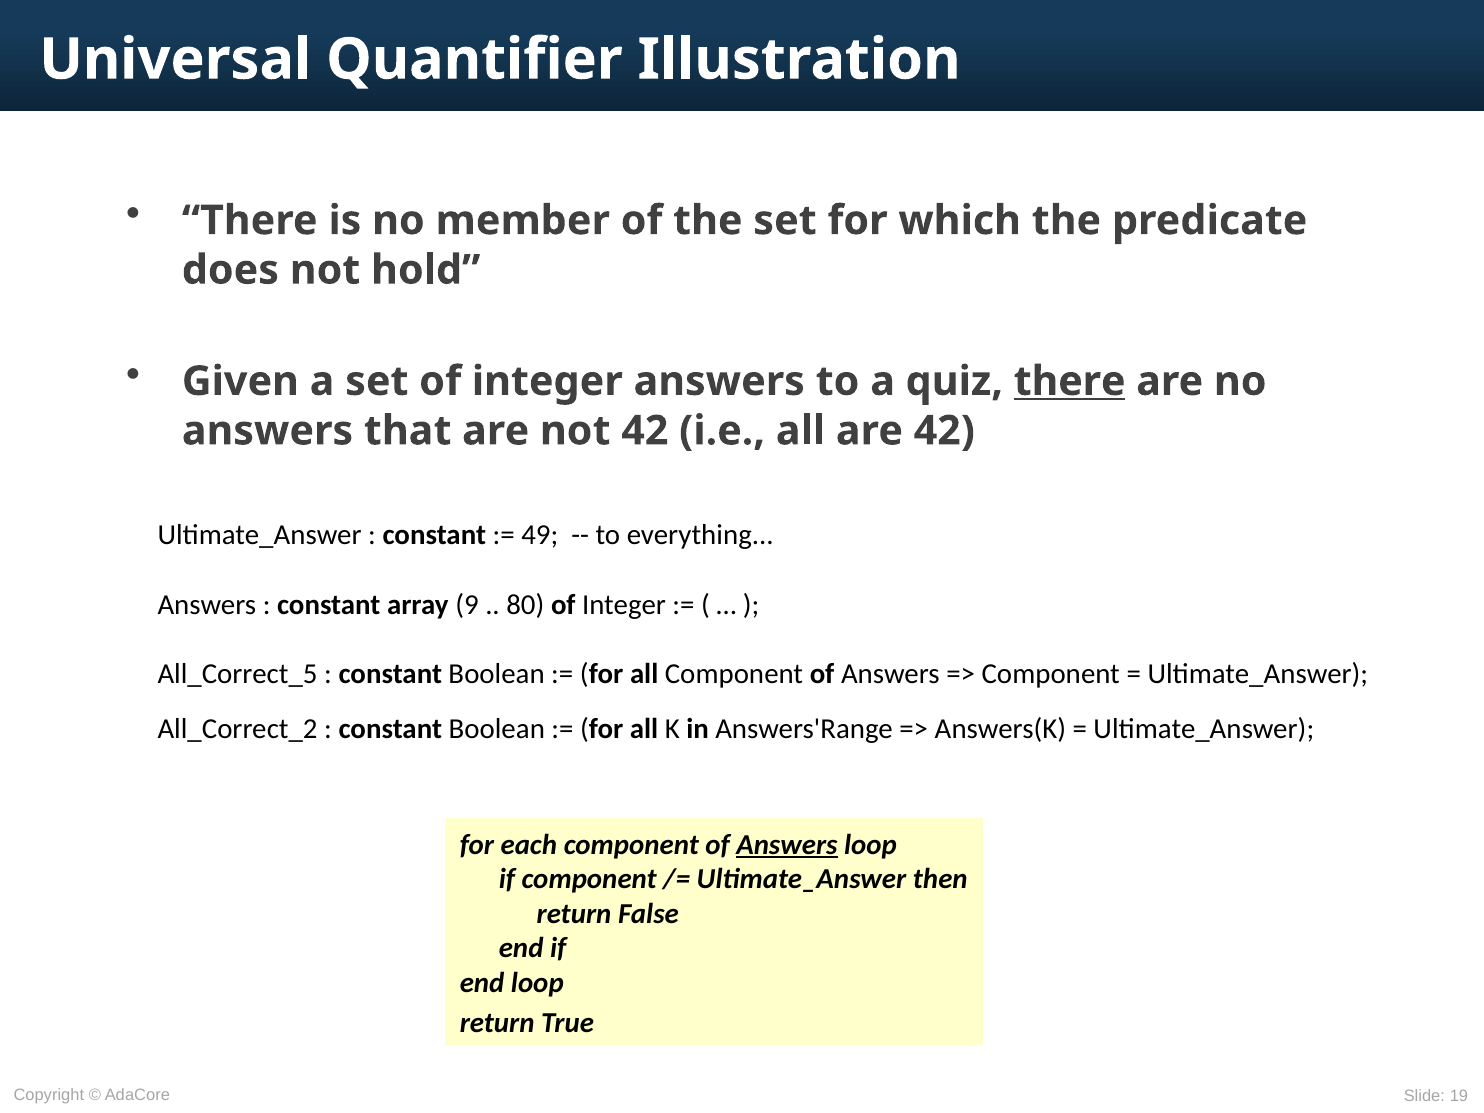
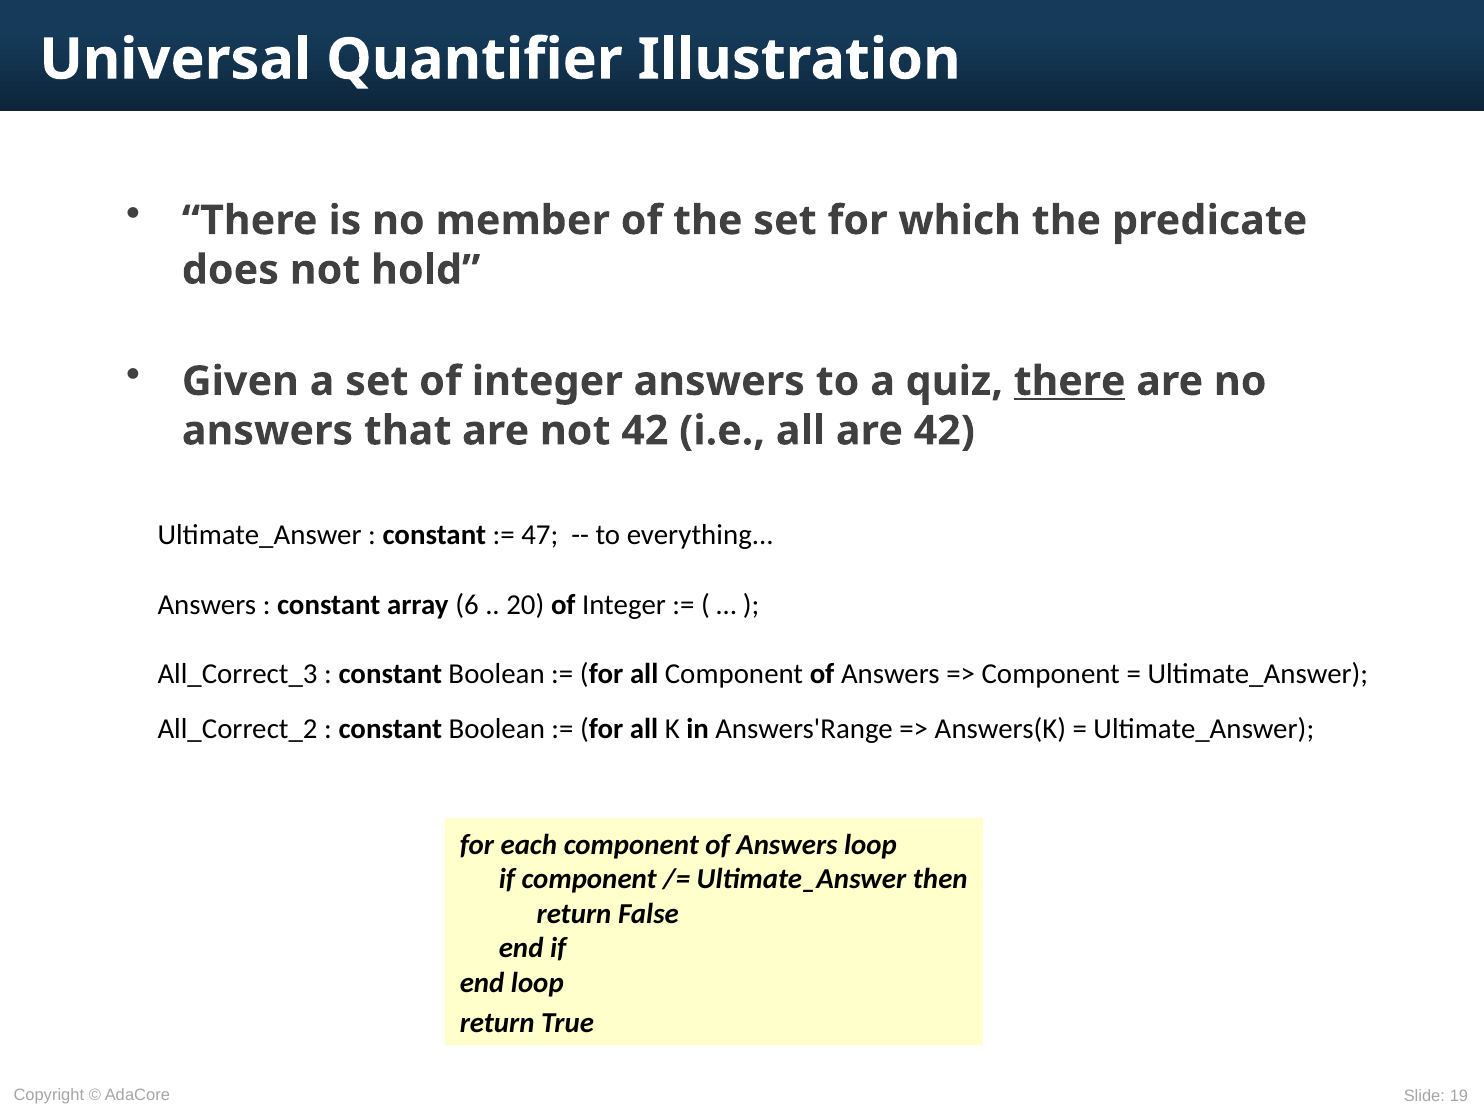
49: 49 -> 47
9: 9 -> 6
80: 80 -> 20
All_Correct_5: All_Correct_5 -> All_Correct_3
Answers at (787, 845) underline: present -> none
